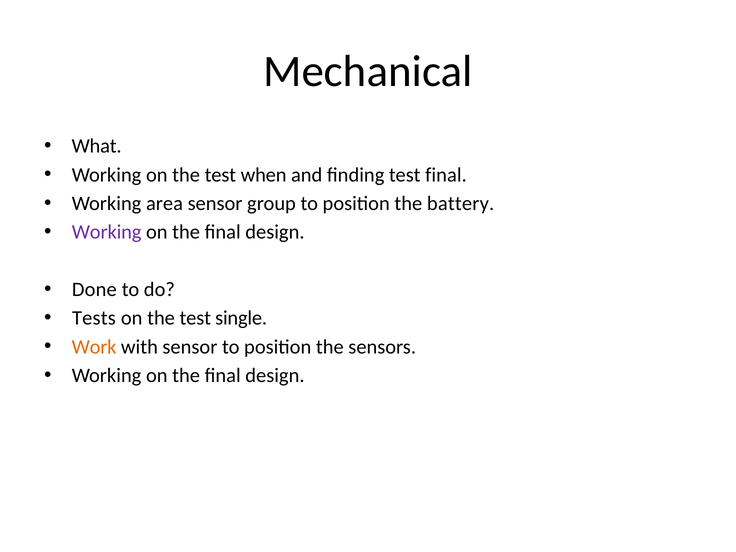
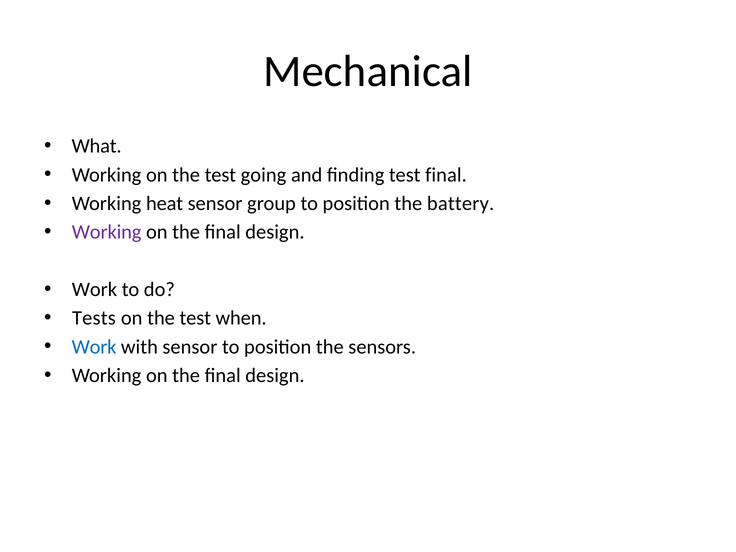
when: when -> going
area: area -> heat
Done at (94, 290): Done -> Work
single: single -> when
Work at (94, 347) colour: orange -> blue
